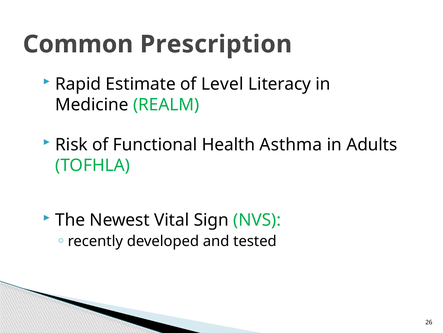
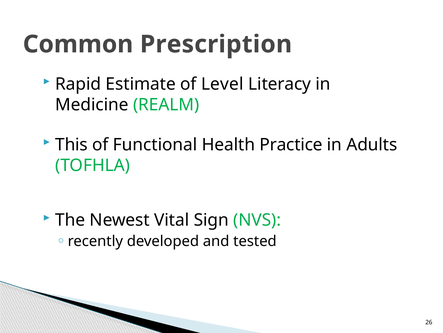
Risk: Risk -> This
Asthma: Asthma -> Practice
